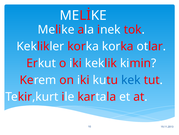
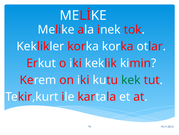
kek colour: blue -> green
